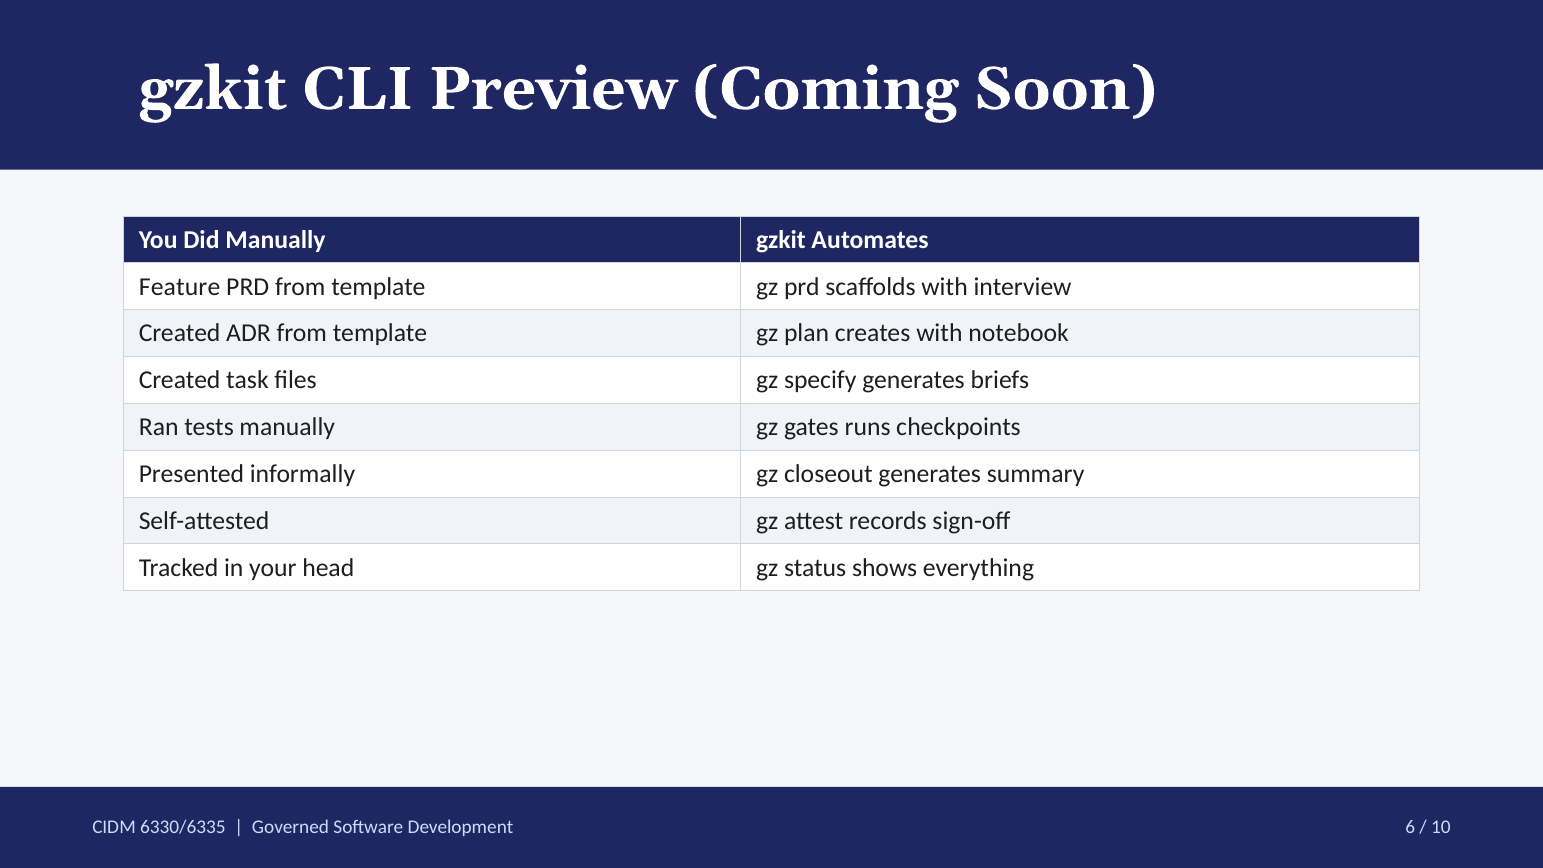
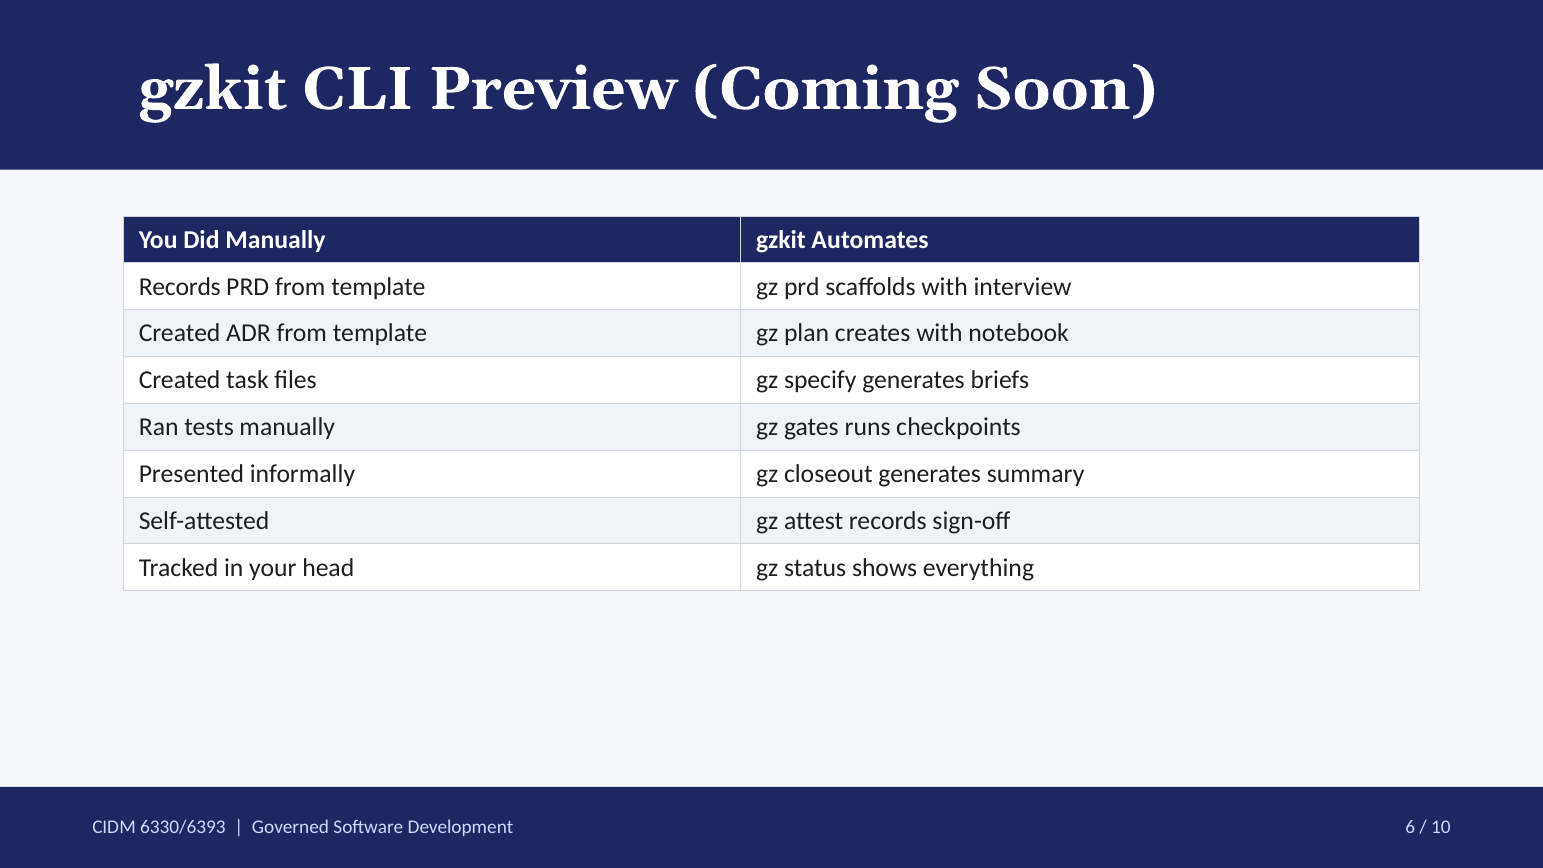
Feature at (180, 287): Feature -> Records
6330/6335: 6330/6335 -> 6330/6393
